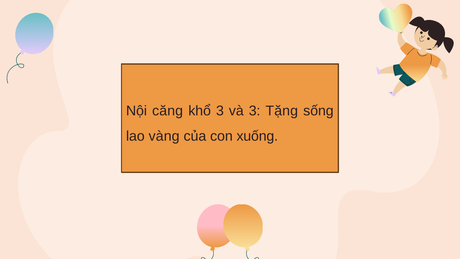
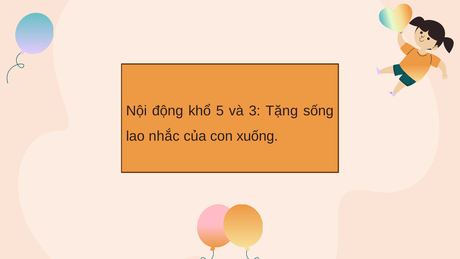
căng: căng -> động
khổ 3: 3 -> 5
vàng: vàng -> nhắc
